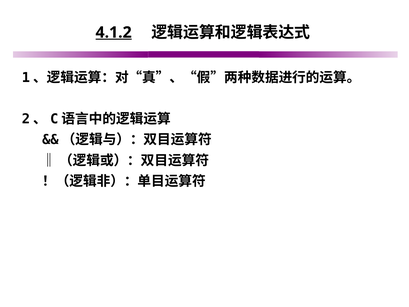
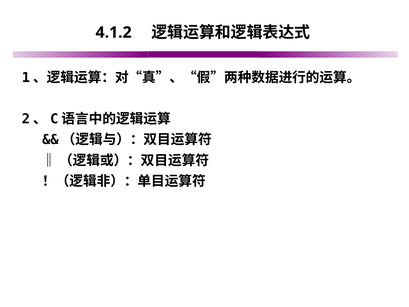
4.1.2 underline: present -> none
